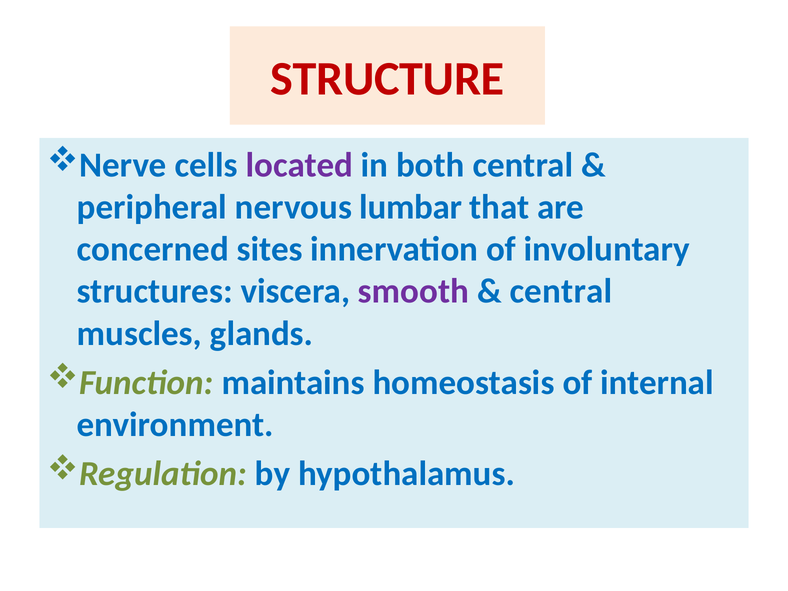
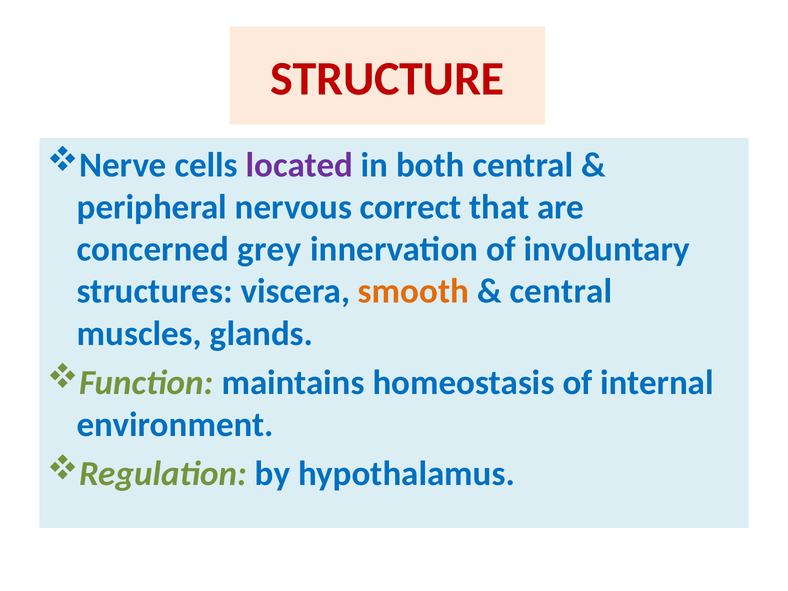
lumbar: lumbar -> correct
sites: sites -> grey
smooth colour: purple -> orange
